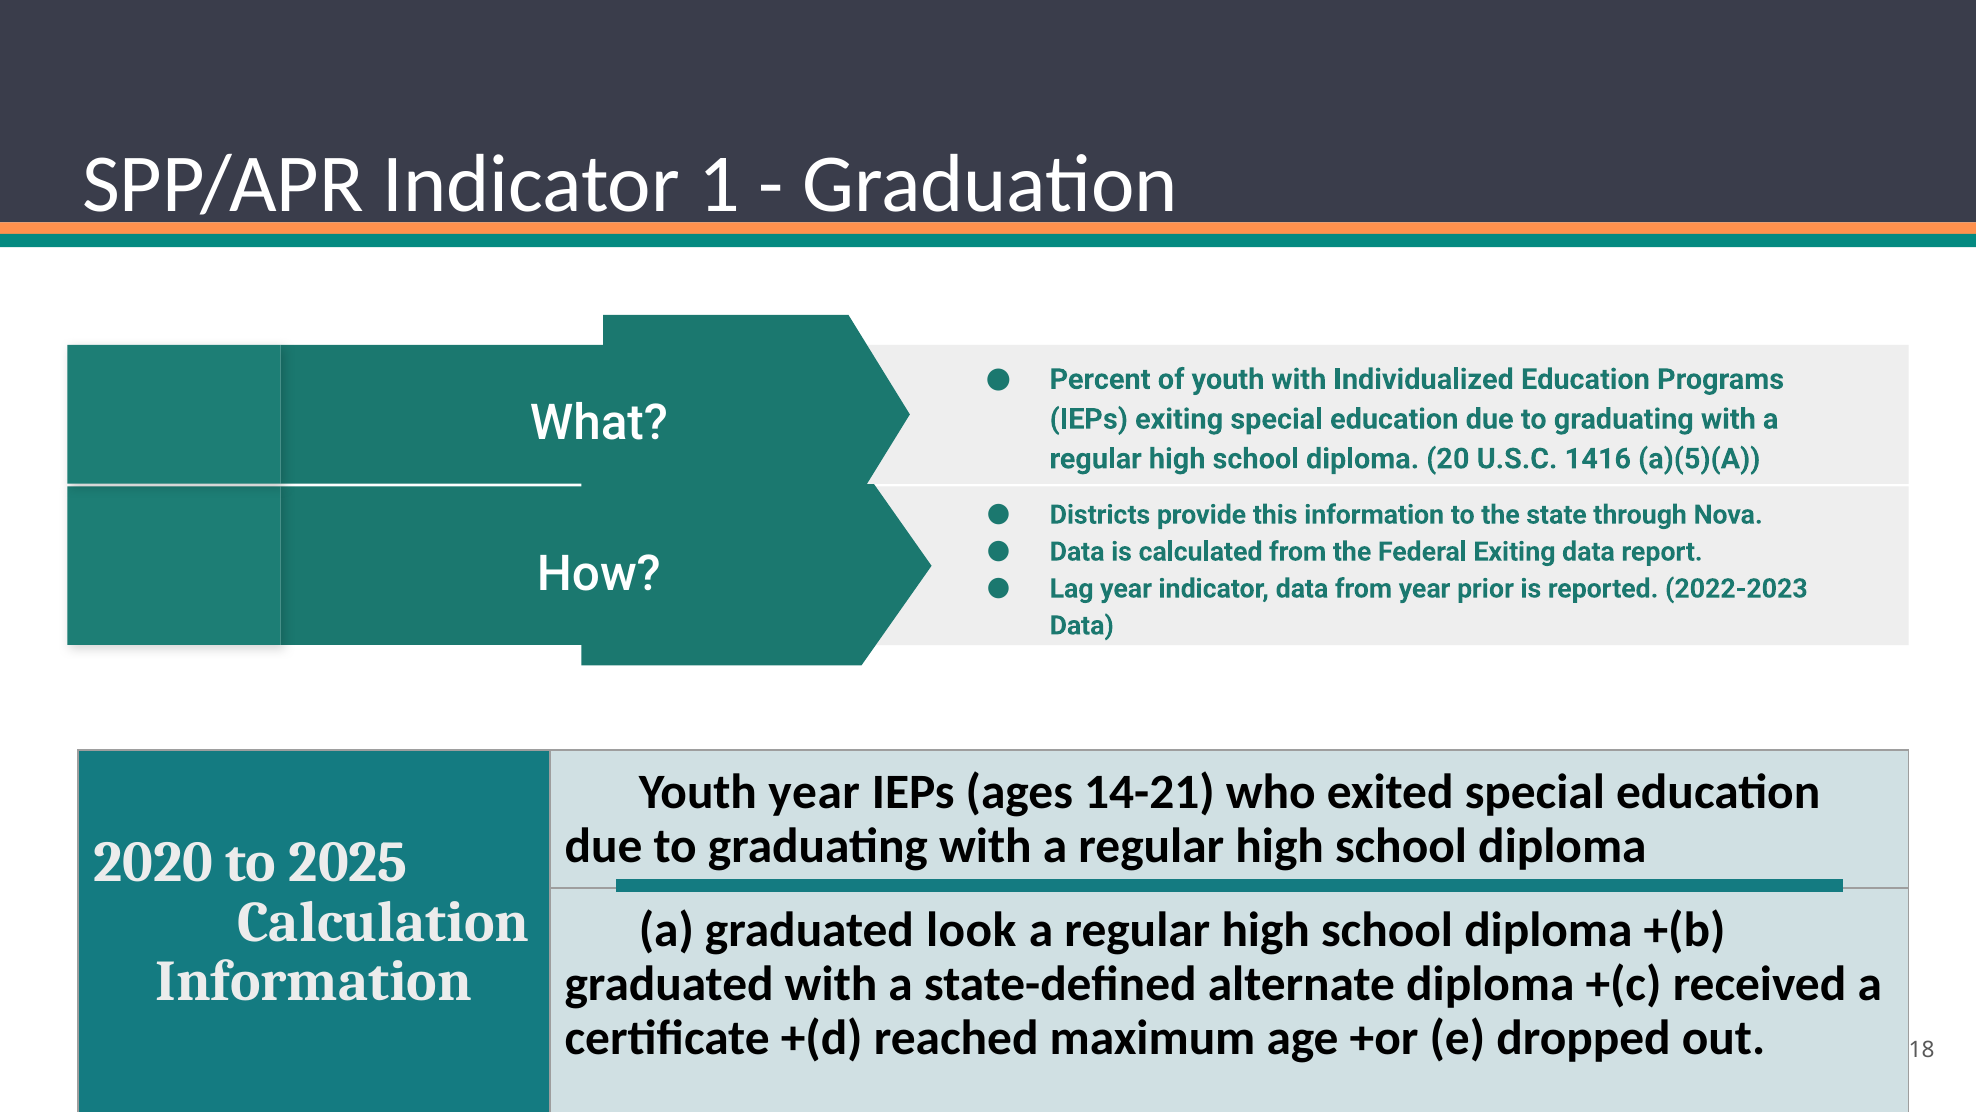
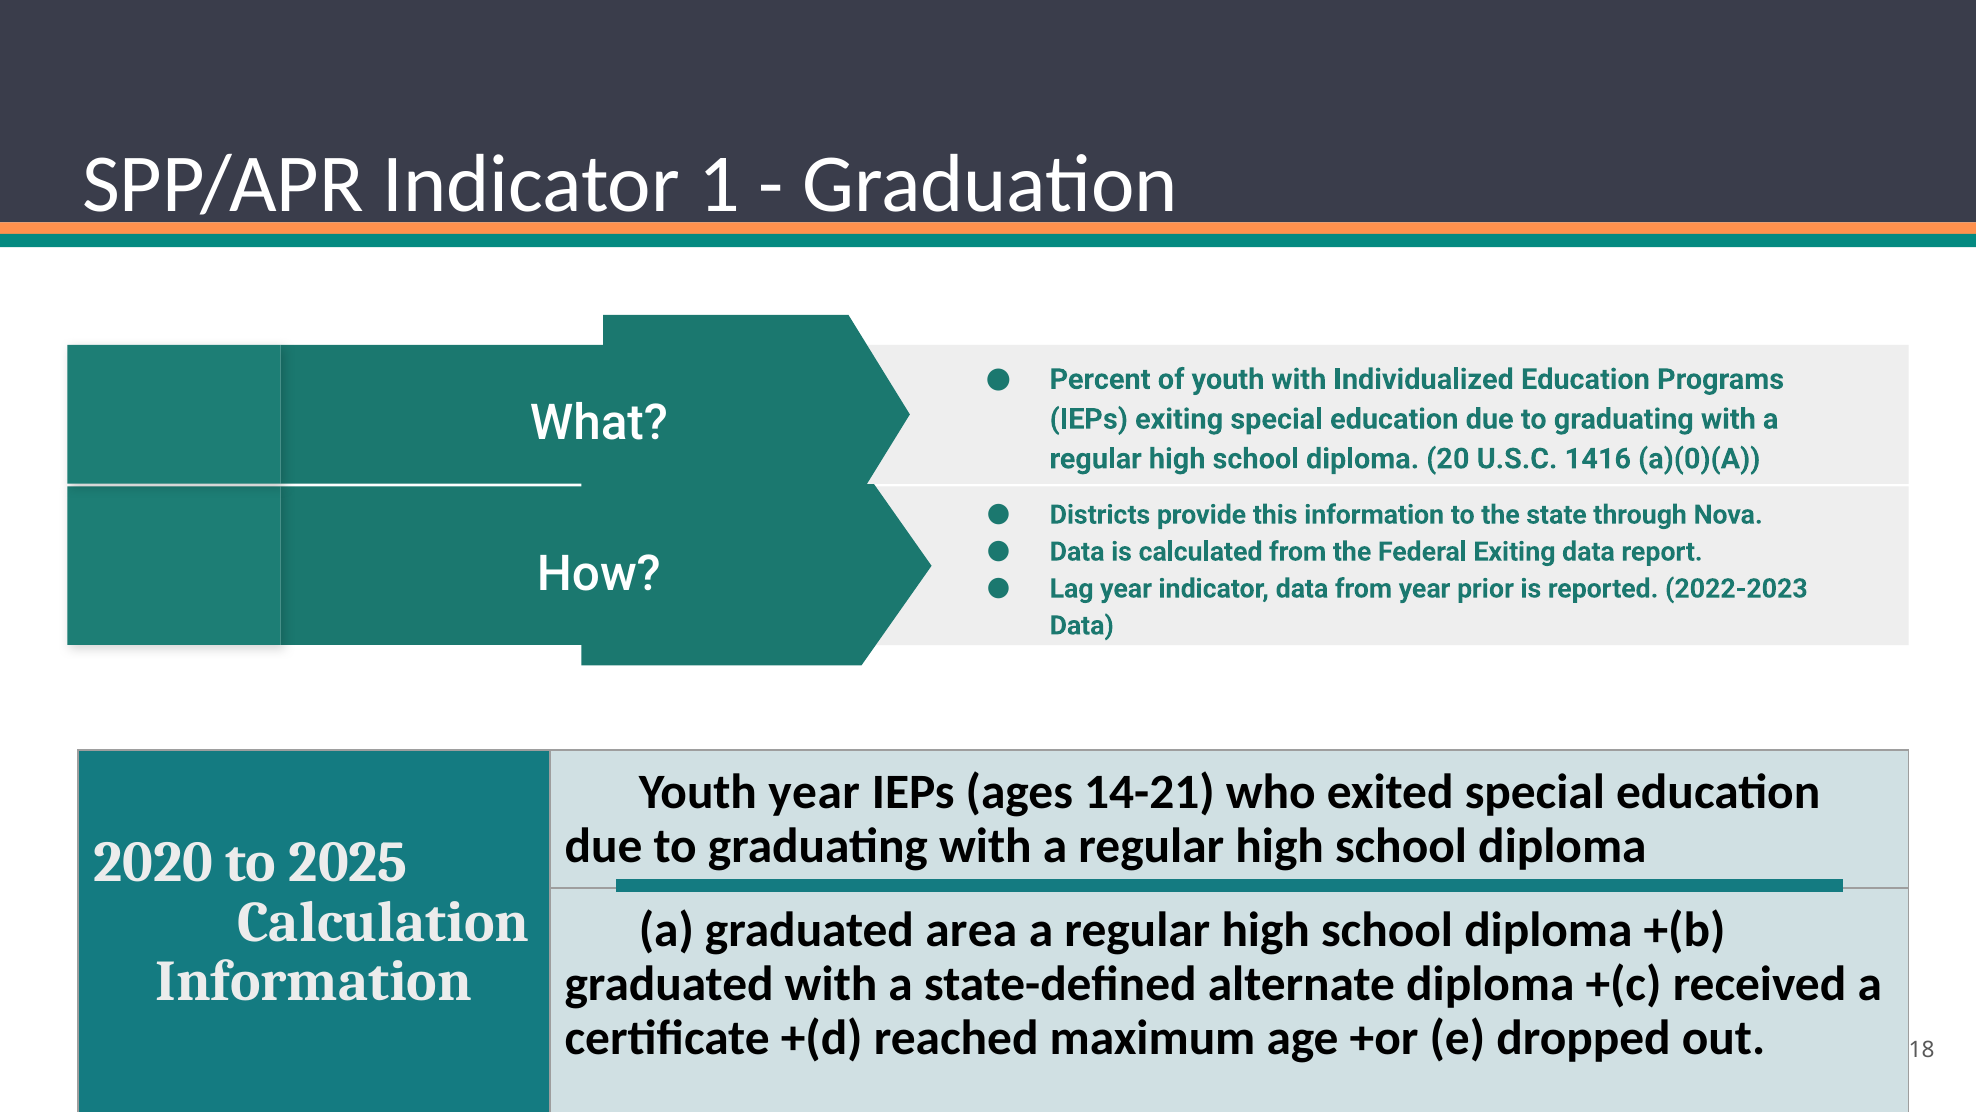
a)(5)(A: a)(5)(A -> a)(0)(A
look: look -> area
